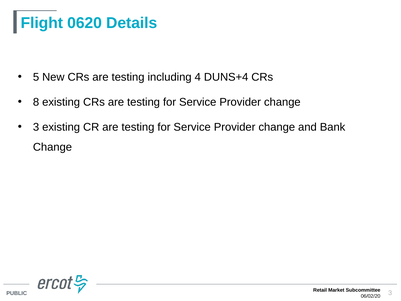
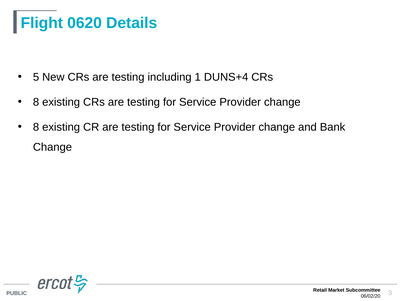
4: 4 -> 1
3 at (36, 127): 3 -> 8
